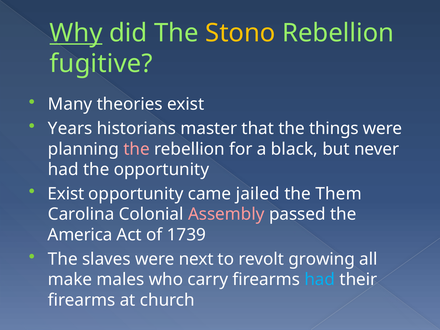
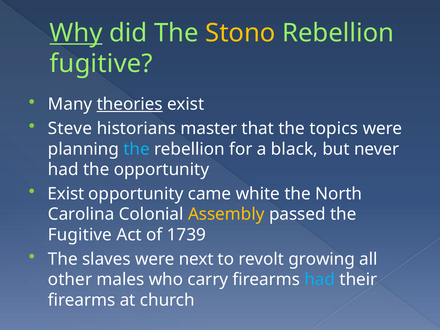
theories underline: none -> present
Years: Years -> Steve
things: things -> topics
the at (137, 149) colour: pink -> light blue
jailed: jailed -> white
Them: Them -> North
Assembly colour: pink -> yellow
America at (80, 235): America -> Fugitive
make: make -> other
